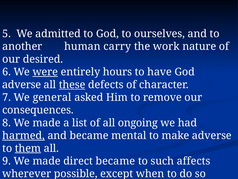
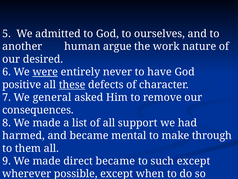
carry: carry -> argue
hours: hours -> never
adverse at (22, 84): adverse -> positive
ongoing: ongoing -> support
harmed underline: present -> none
make adverse: adverse -> through
them at (28, 148) underline: present -> none
such affects: affects -> except
